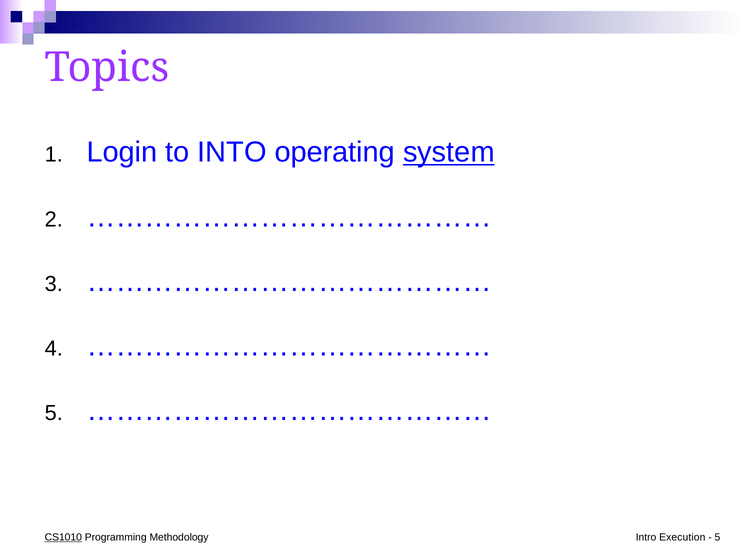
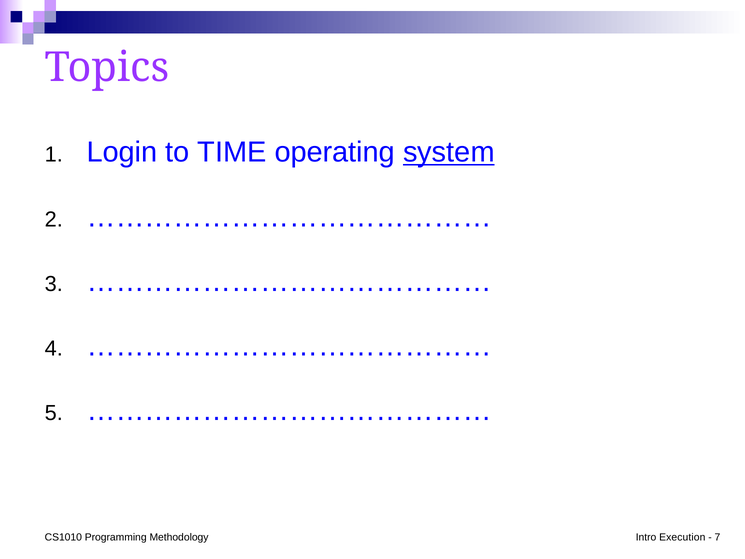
INTO: INTO -> TIME
CS1010 underline: present -> none
5 at (717, 537): 5 -> 7
